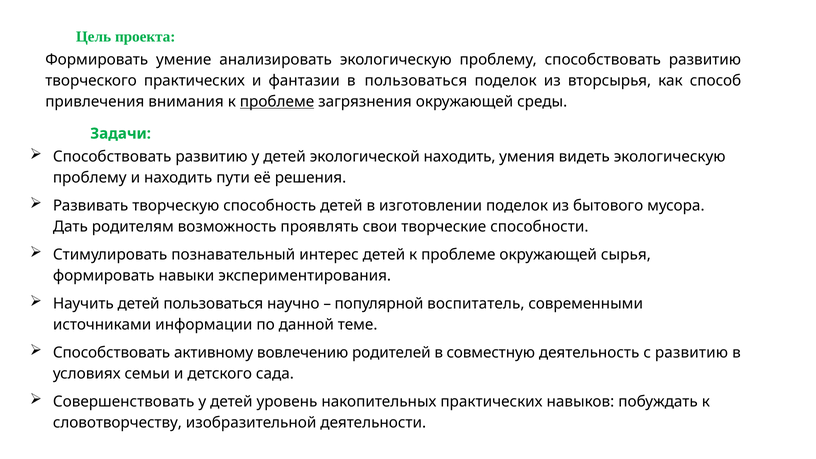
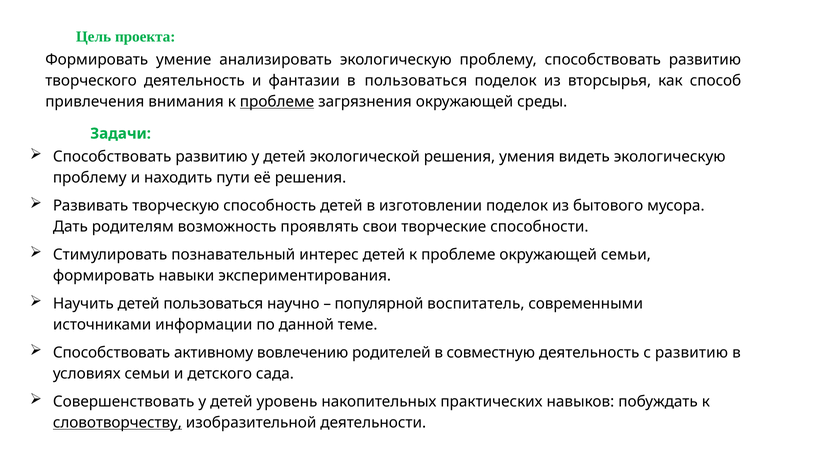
творческого практических: практических -> деятельность
экологической находить: находить -> решения
окружающей сырья: сырья -> семьи
словотворчеству underline: none -> present
